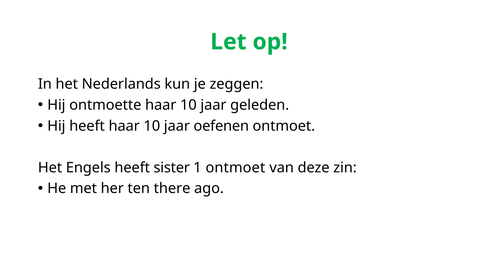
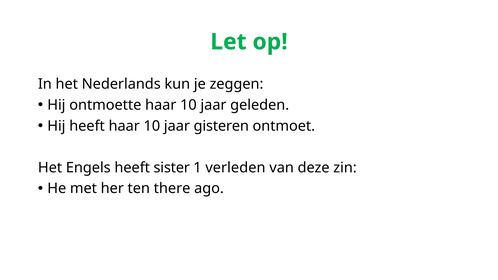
oefenen: oefenen -> gisteren
1 ontmoet: ontmoet -> verleden
